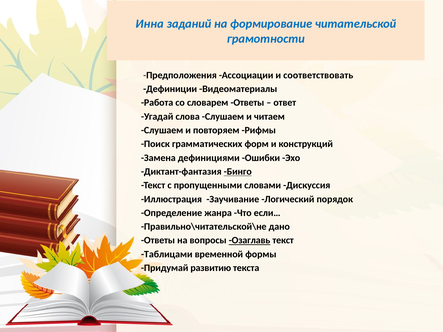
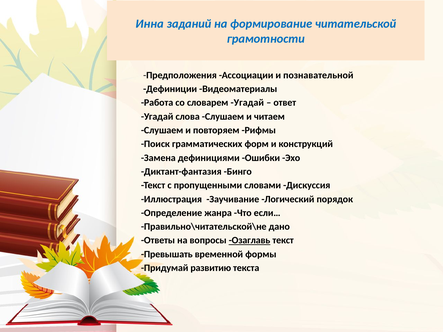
соответствовать: соответствовать -> познавательной
словарем Ответы: Ответы -> Угадай
Бинго underline: present -> none
Таблицами: Таблицами -> Превышать
